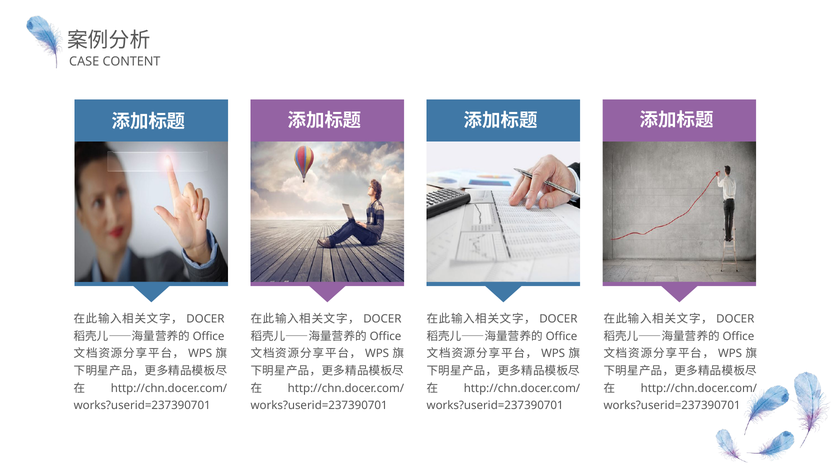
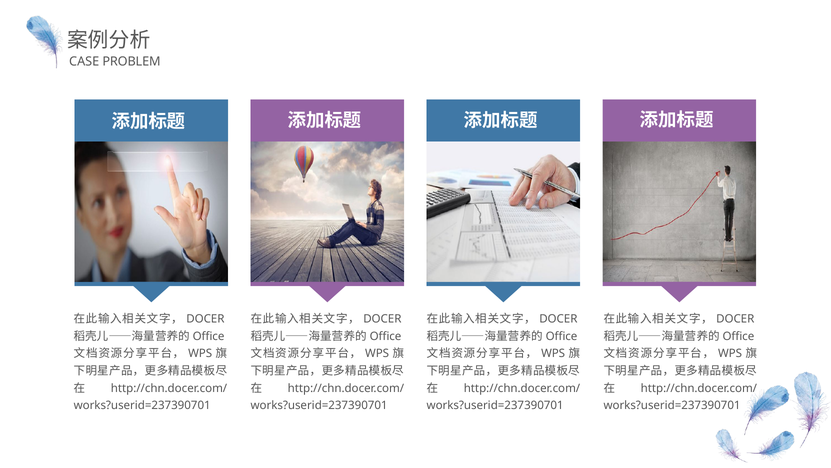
CONTENT: CONTENT -> PROBLEM
